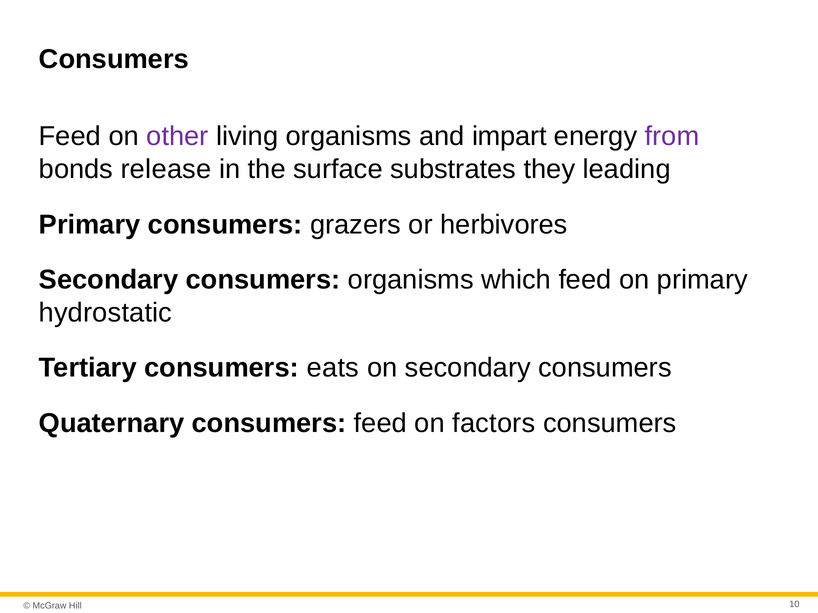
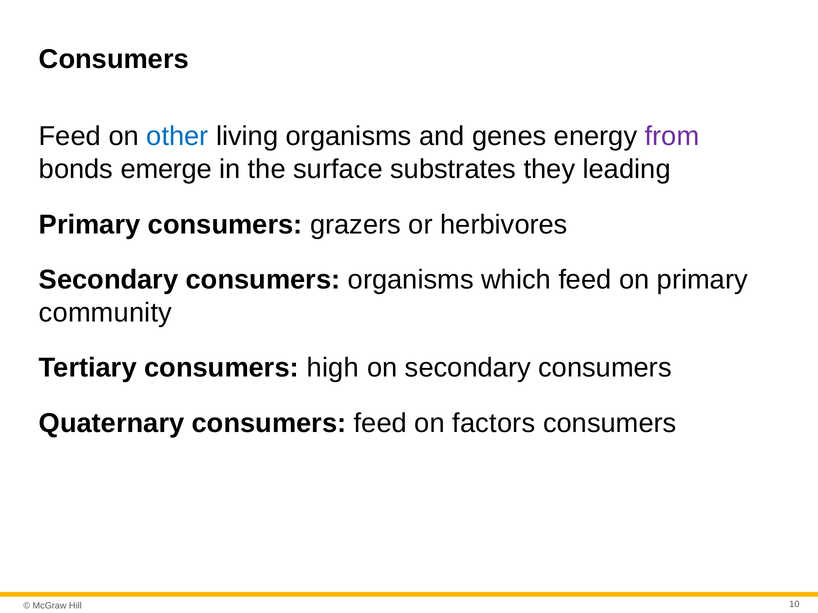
other colour: purple -> blue
impart: impart -> genes
release: release -> emerge
hydrostatic: hydrostatic -> community
eats: eats -> high
